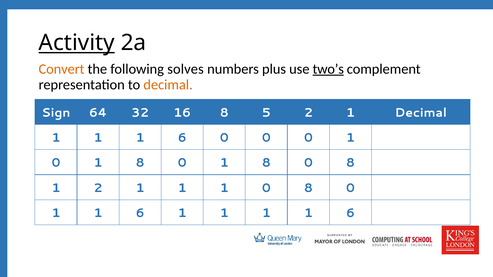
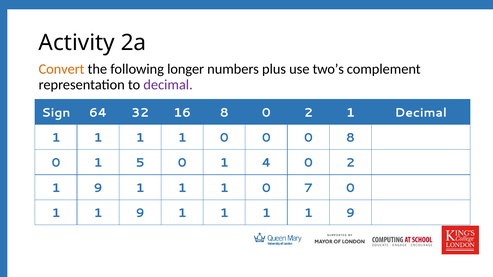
Activity underline: present -> none
solves: solves -> longer
two’s underline: present -> none
decimal at (168, 85) colour: orange -> purple
16 8 5: 5 -> 0
6 at (182, 138): 6 -> 1
0 0 1: 1 -> 8
8 at (140, 163): 8 -> 5
8 at (266, 163): 8 -> 4
8 at (350, 163): 8 -> 2
2 at (98, 188): 2 -> 9
1 0 8: 8 -> 7
6 at (140, 213): 6 -> 9
6 at (350, 213): 6 -> 9
